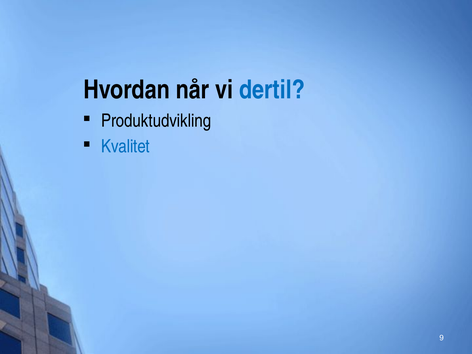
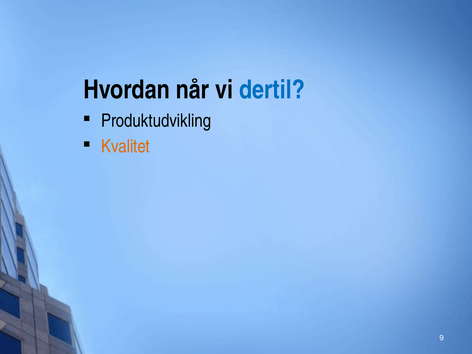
Kvalitet colour: blue -> orange
